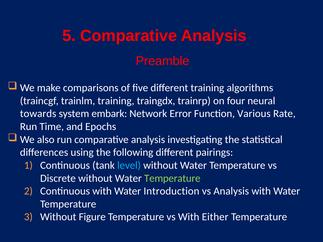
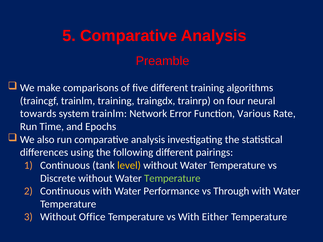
system embark: embark -> trainlm
level colour: light blue -> yellow
Introduction: Introduction -> Performance
vs Analysis: Analysis -> Through
Figure: Figure -> Office
